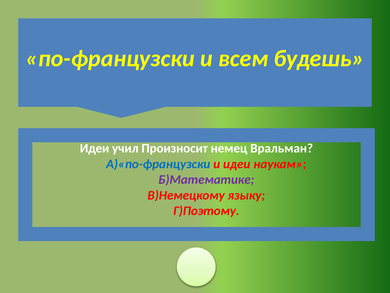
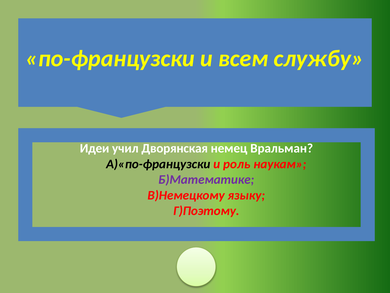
будешь: будешь -> службу
Произносит: Произносит -> Дворянская
А)«по-французски colour: blue -> black
и идеи: идеи -> роль
